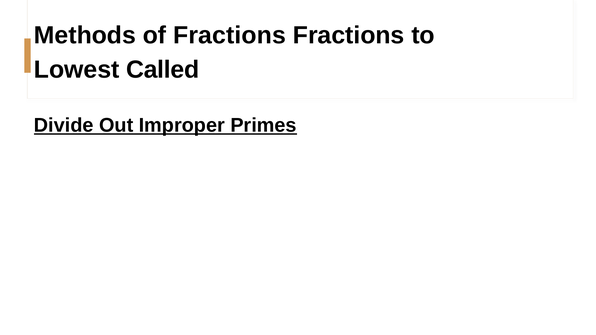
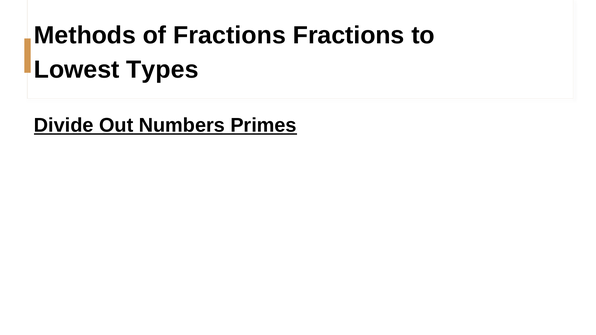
Called: Called -> Types
Improper: Improper -> Numbers
